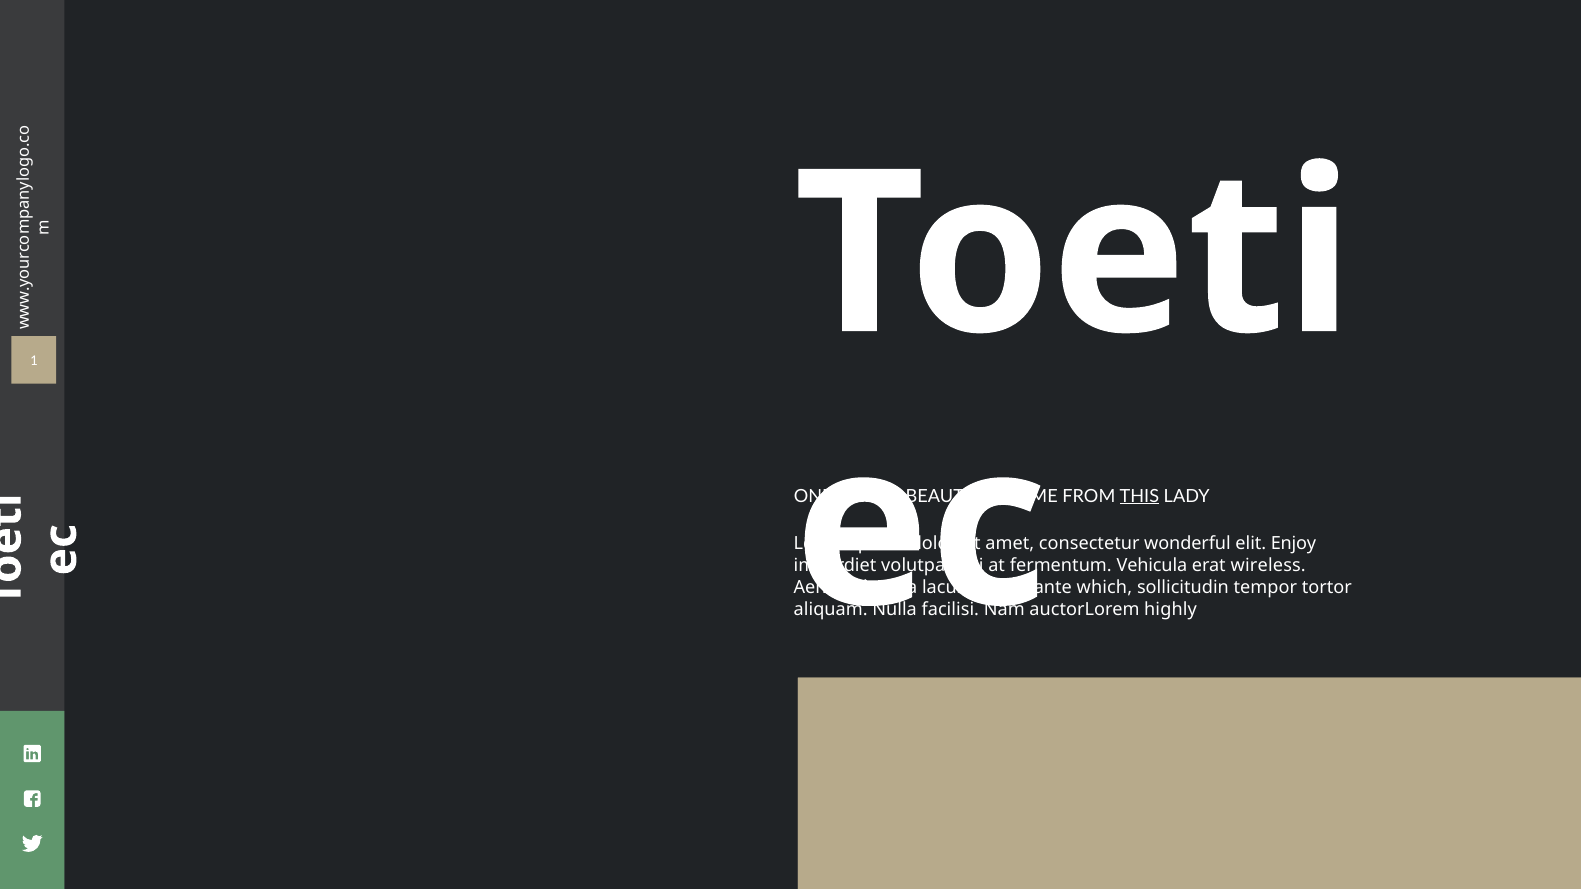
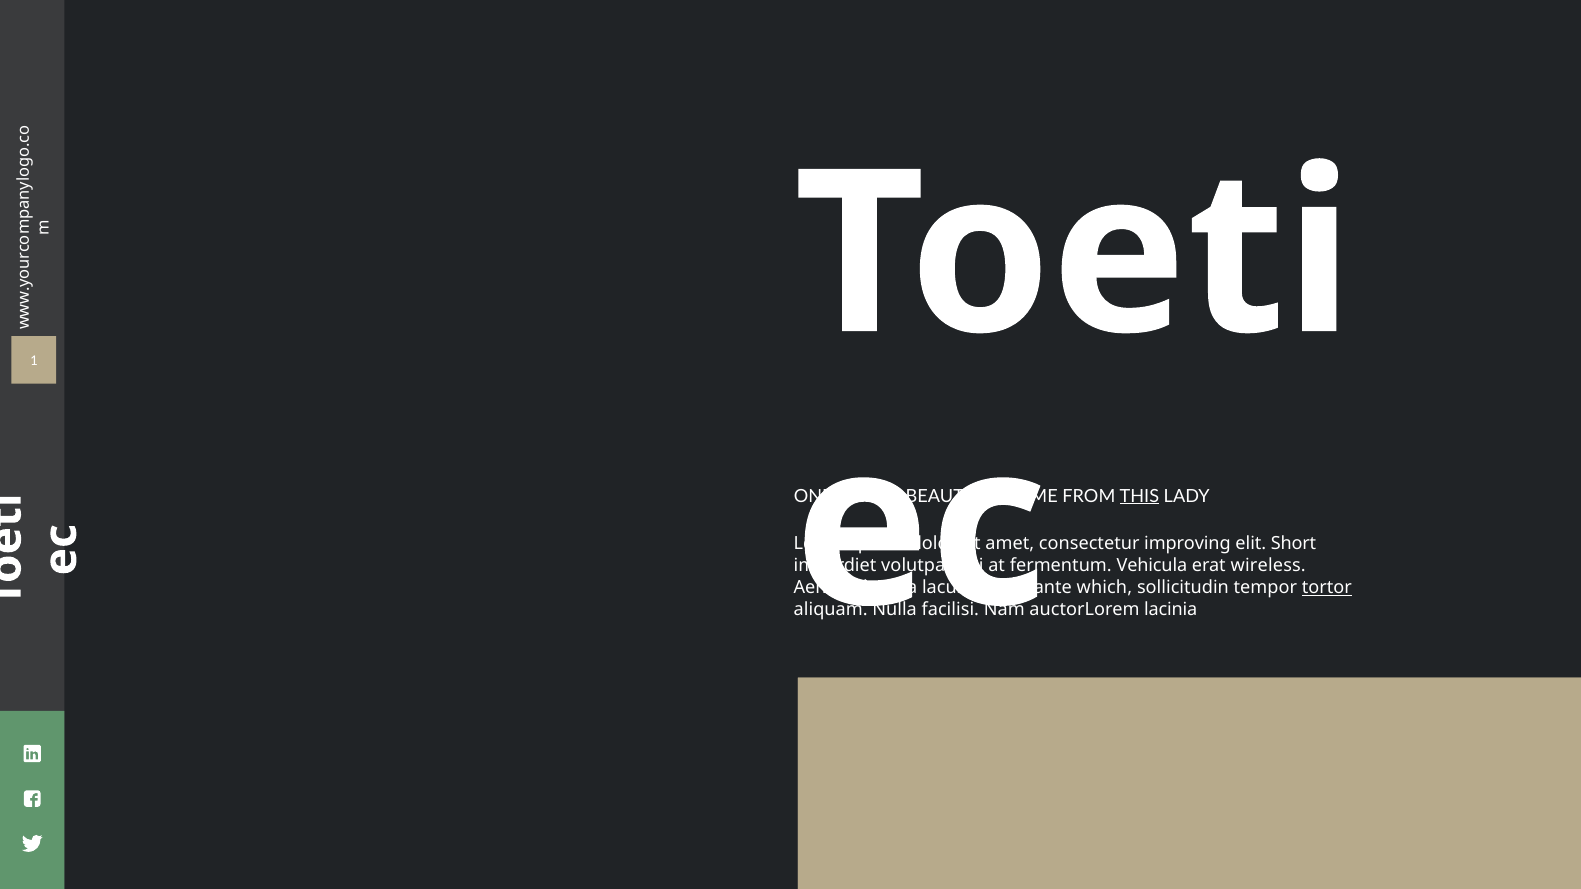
wonderful: wonderful -> improving
Enjoy: Enjoy -> Short
tortor underline: none -> present
auctorLorem highly: highly -> lacinia
